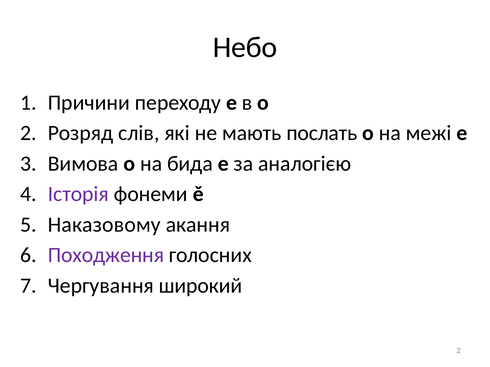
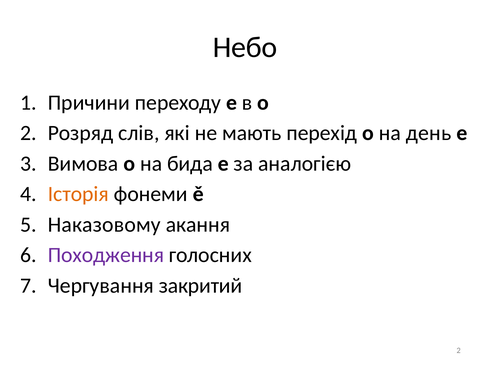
послать: послать -> перехід
межі: межі -> день
Історія colour: purple -> orange
широкий: широкий -> закритий
